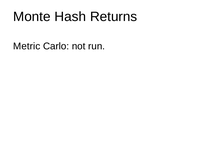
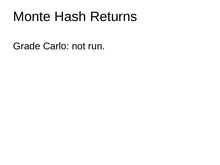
Metric: Metric -> Grade
